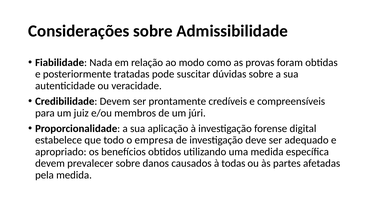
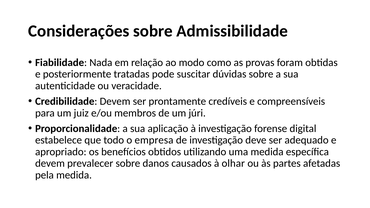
todas: todas -> olhar
